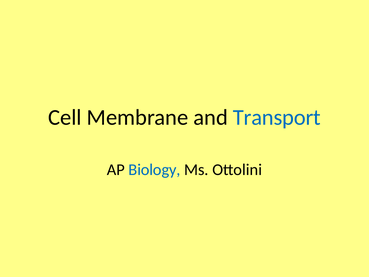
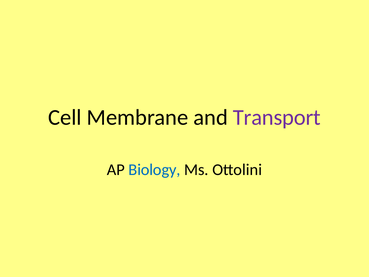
Transport colour: blue -> purple
